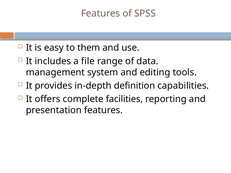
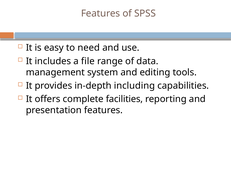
them: them -> need
definition: definition -> including
